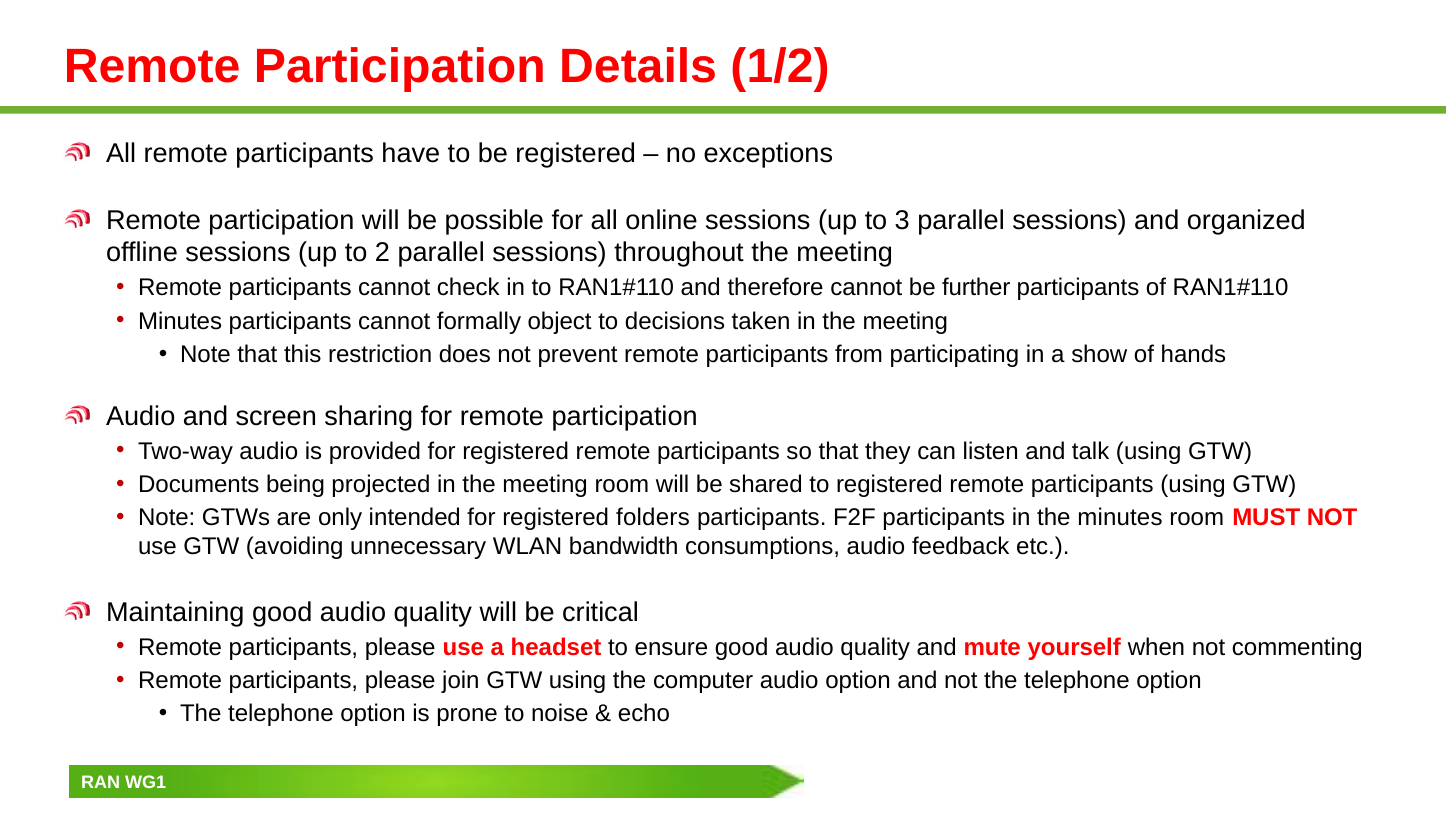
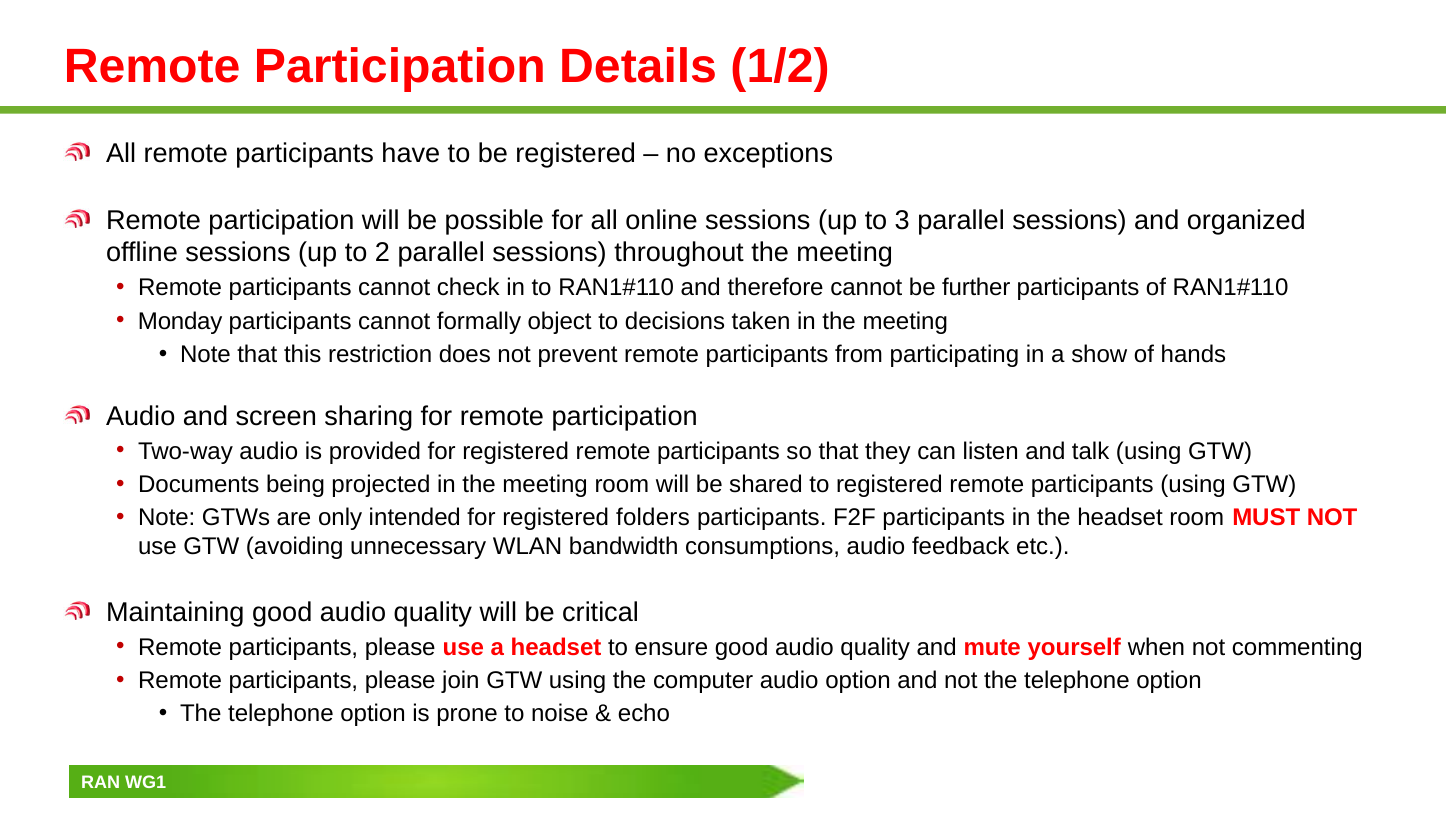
Minutes at (180, 321): Minutes -> Monday
the minutes: minutes -> headset
